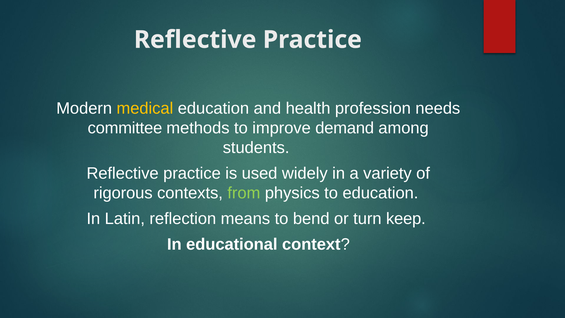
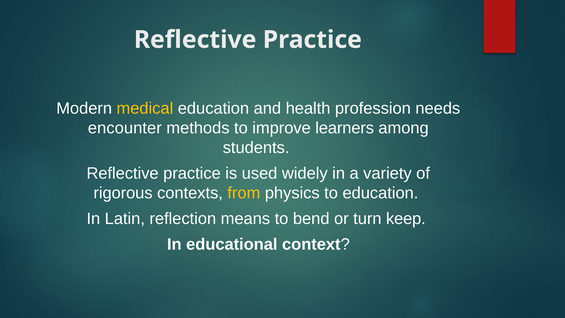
committee: committee -> encounter
demand: demand -> learners
from colour: light green -> yellow
